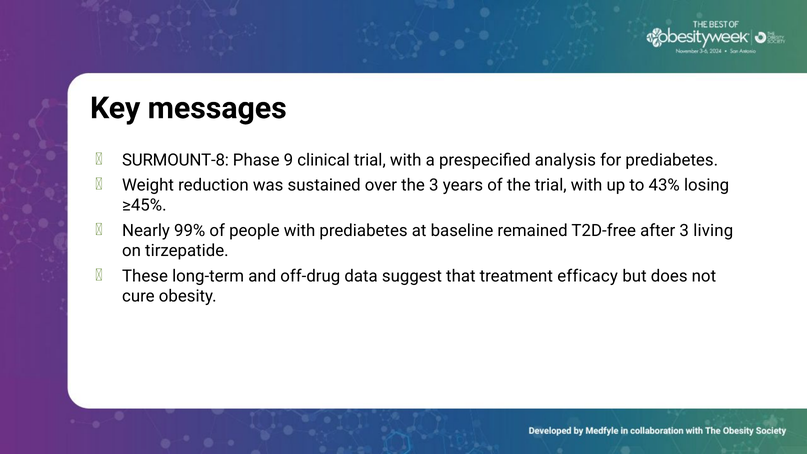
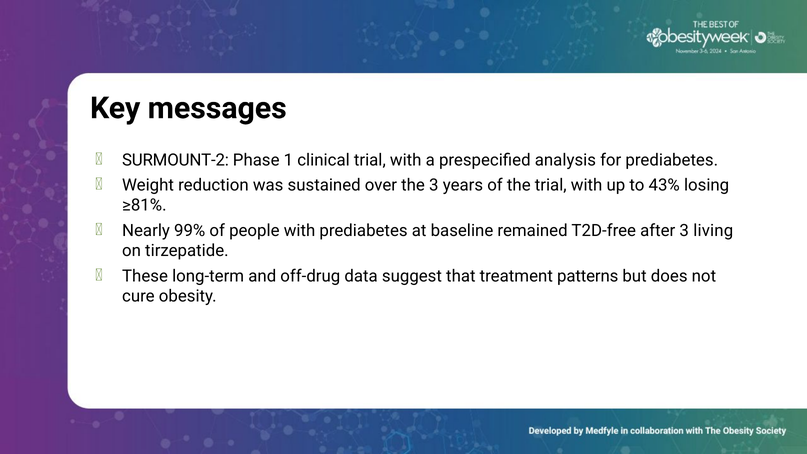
SURMOUNT-8: SURMOUNT-8 -> SURMOUNT-2
9: 9 -> 1
≥45%: ≥45% -> ≥81%
efficacy: efficacy -> patterns
